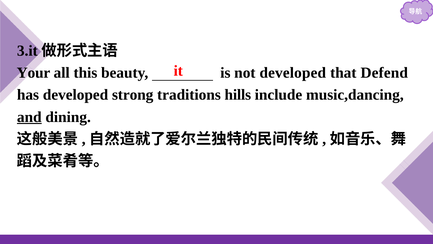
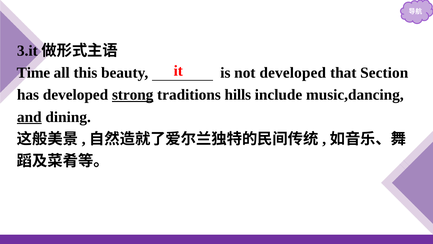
Your: Your -> Time
Defend: Defend -> Section
strong underline: none -> present
